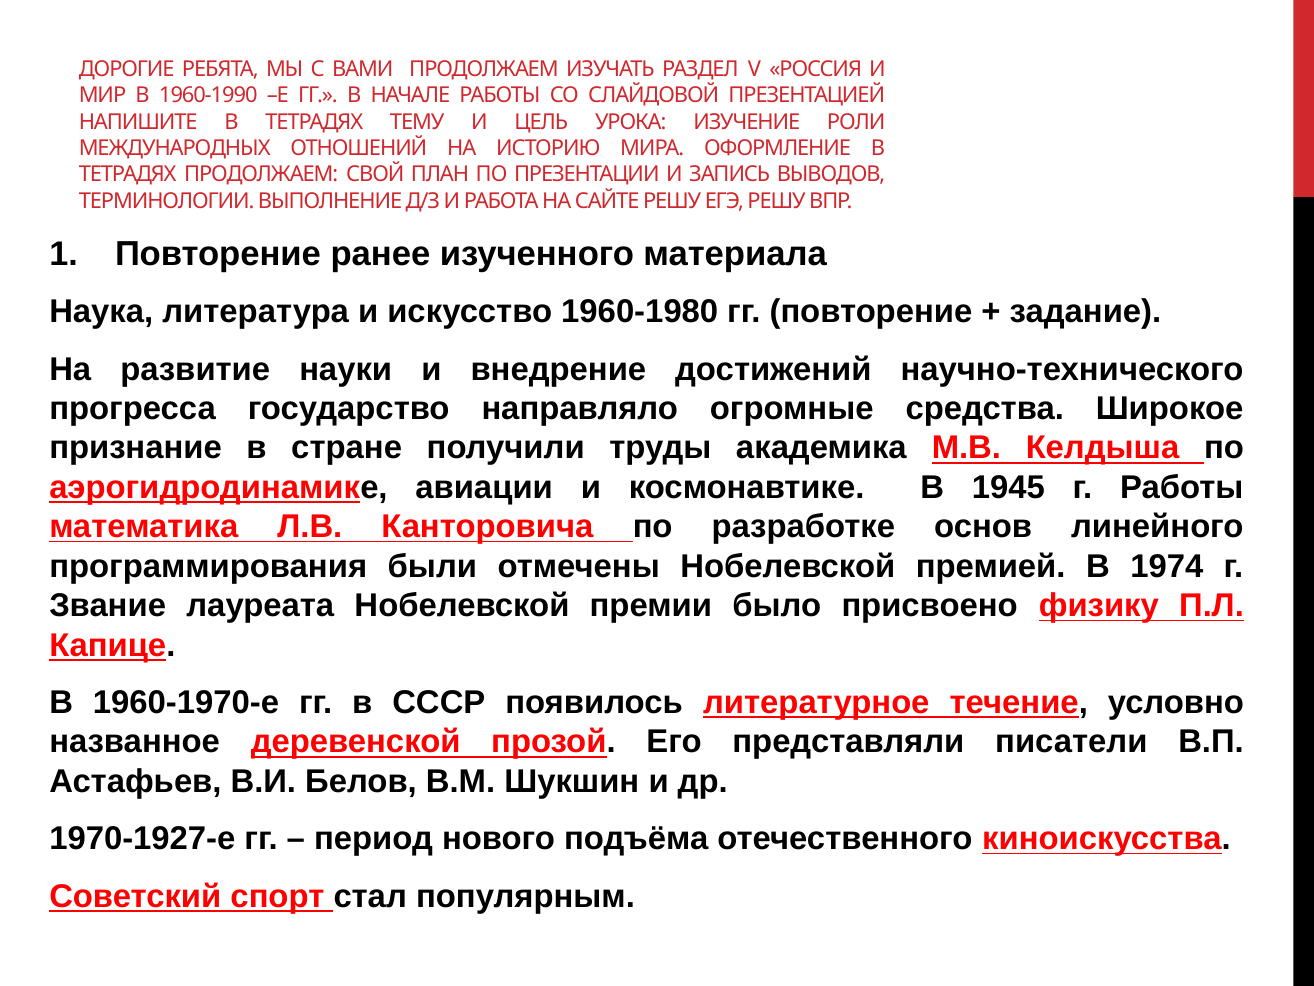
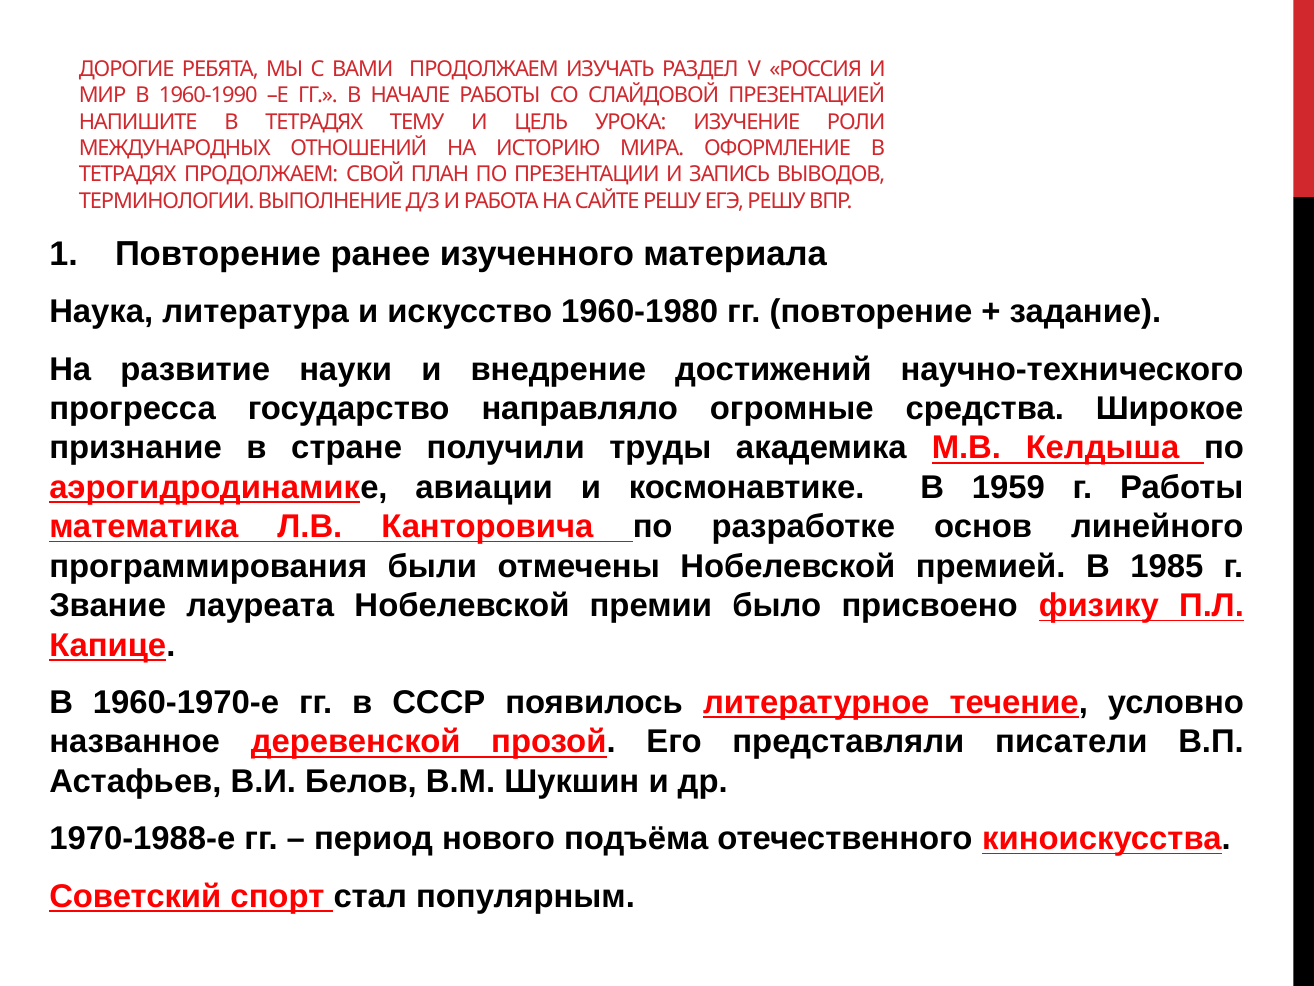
1945: 1945 -> 1959
1974: 1974 -> 1985
1970-1927-е: 1970-1927-е -> 1970-1988-е
